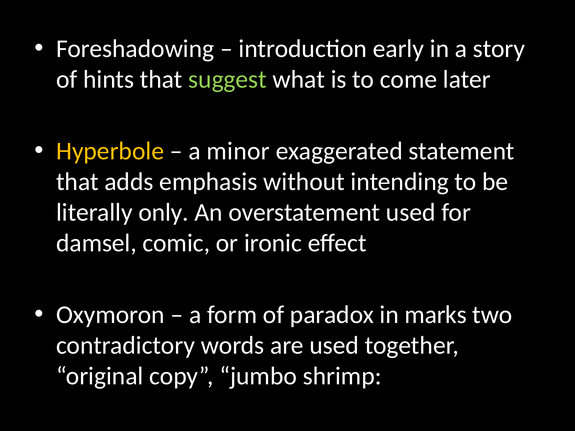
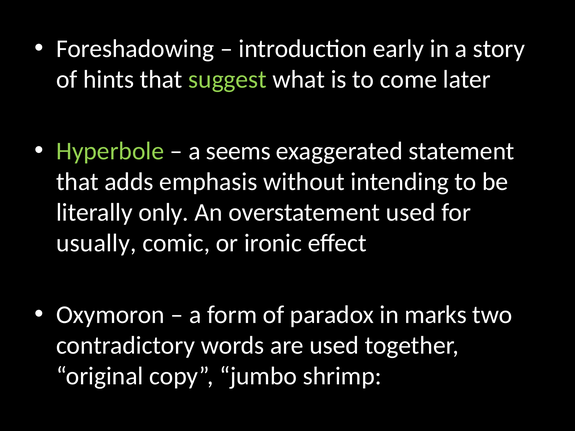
Hyperbole colour: yellow -> light green
minor: minor -> seems
damsel: damsel -> usually
